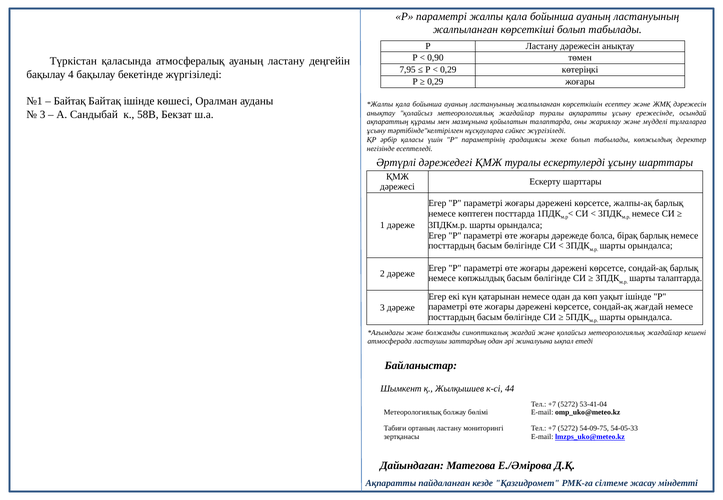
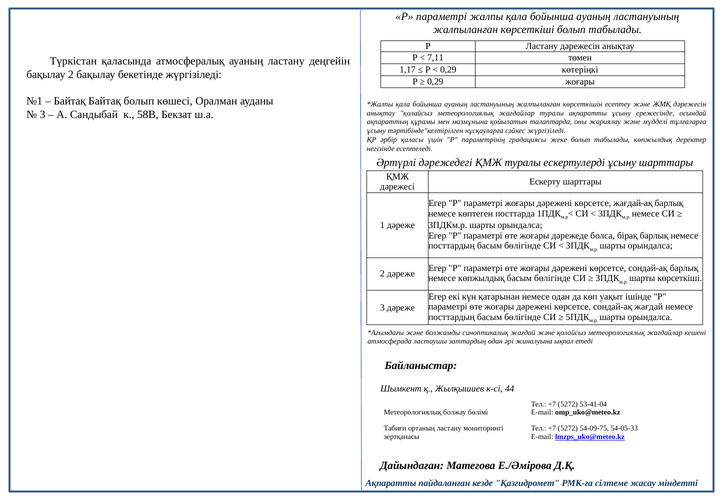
0,90: 0,90 -> 7,11
7,95: 7,95 -> 1,17
бақылау 4: 4 -> 2
Байтақ ішінде: ішінде -> болып
жалпы-ақ: жалпы-ақ -> жағдай-ақ
шарты талаптарда: талаптарда -> көрсеткіші
